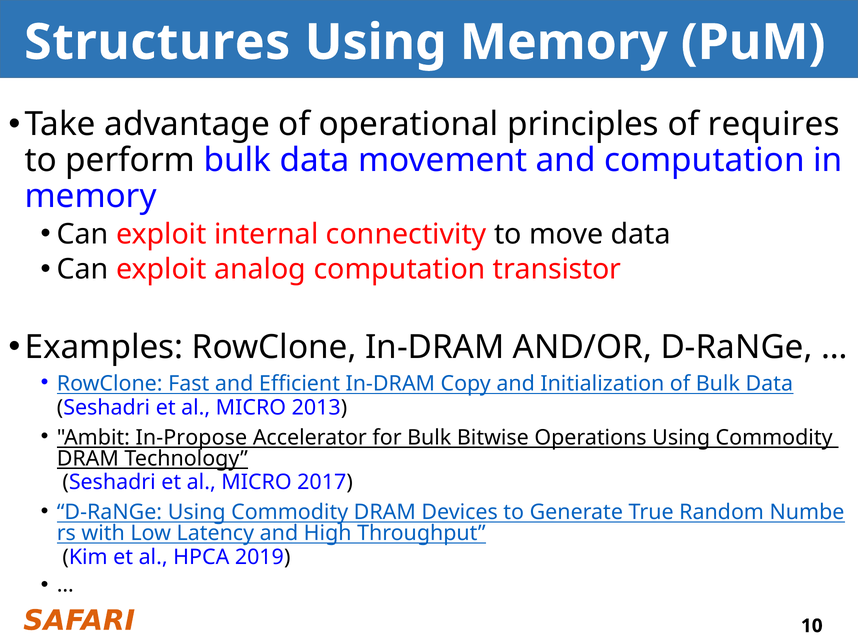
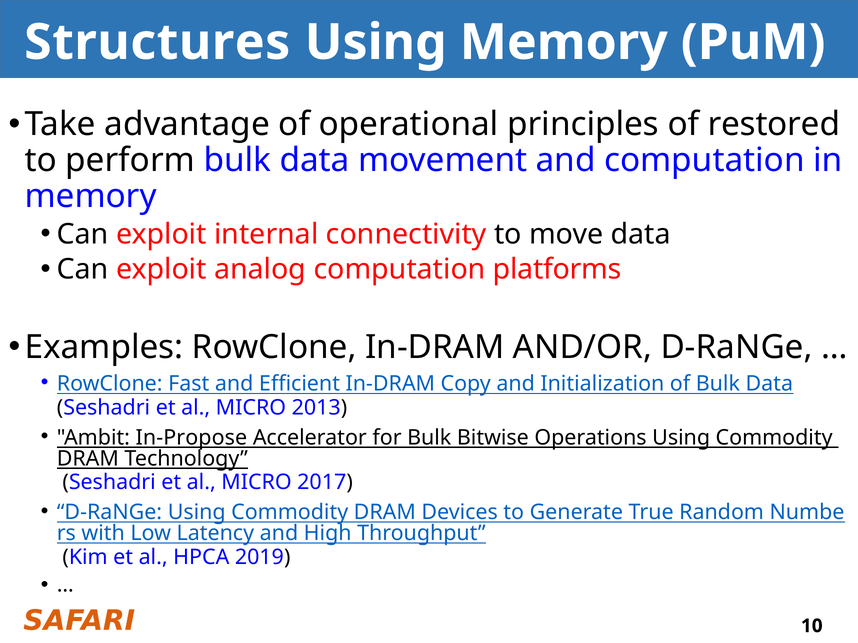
requires: requires -> restored
transistor: transistor -> platforms
